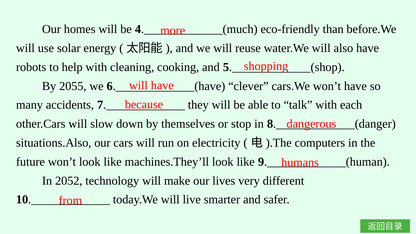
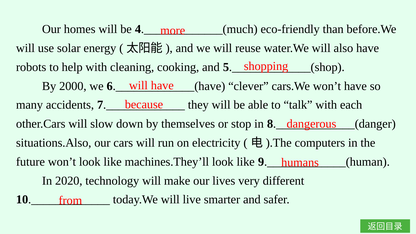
2055: 2055 -> 2000
2052: 2052 -> 2020
